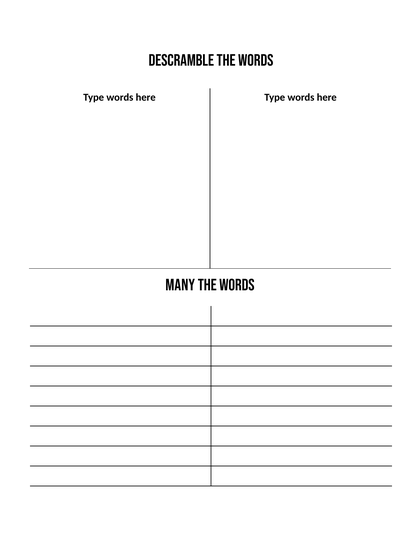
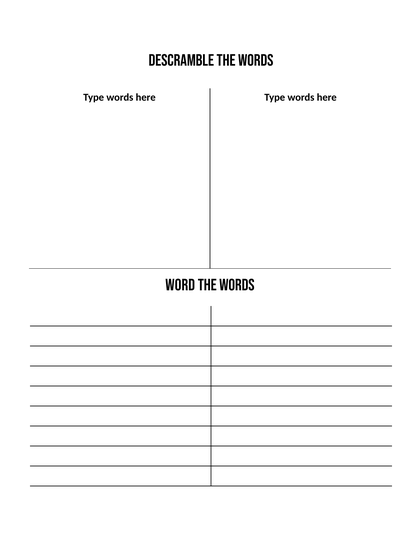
many: many -> word
